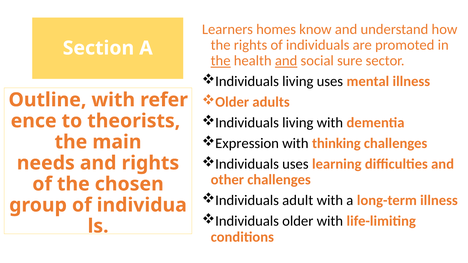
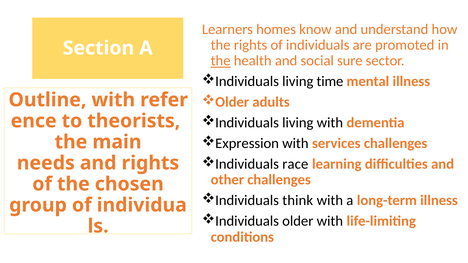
and at (286, 61) underline: present -> none
living uses: uses -> time
thinking: thinking -> services
Individuals uses: uses -> race
adult: adult -> think
